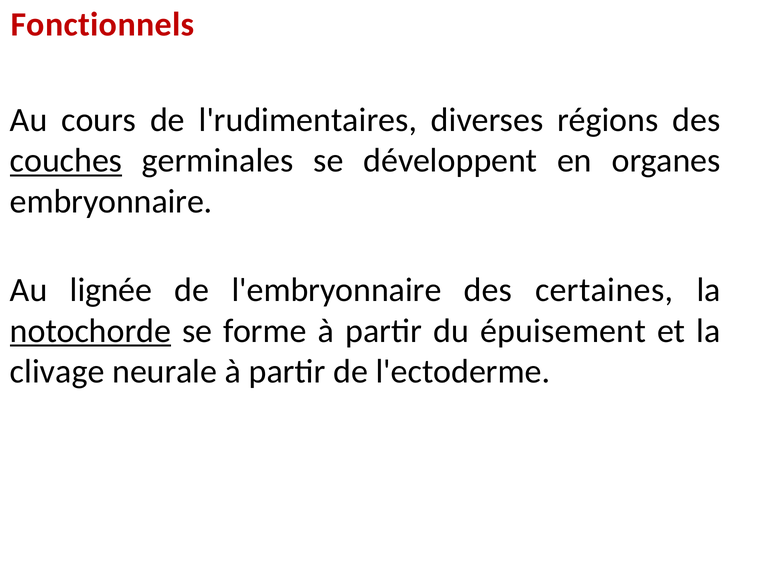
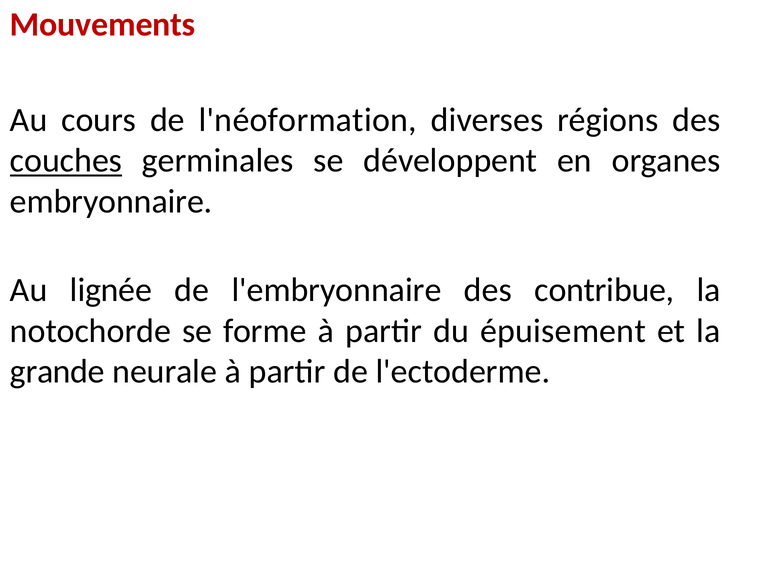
Fonctionnels: Fonctionnels -> Mouvements
l'rudimentaires: l'rudimentaires -> l'néoformation
certaines: certaines -> contribue
notochorde underline: present -> none
clivage: clivage -> grande
